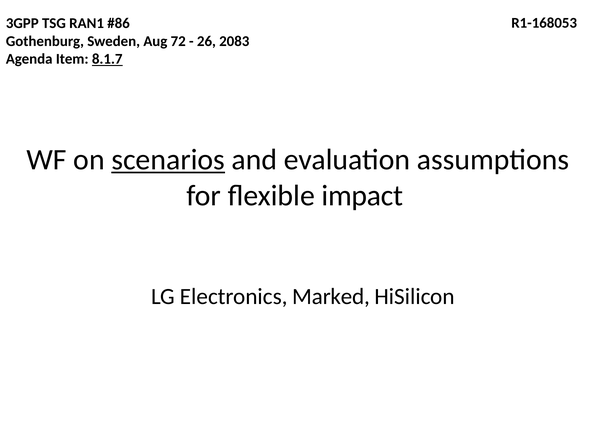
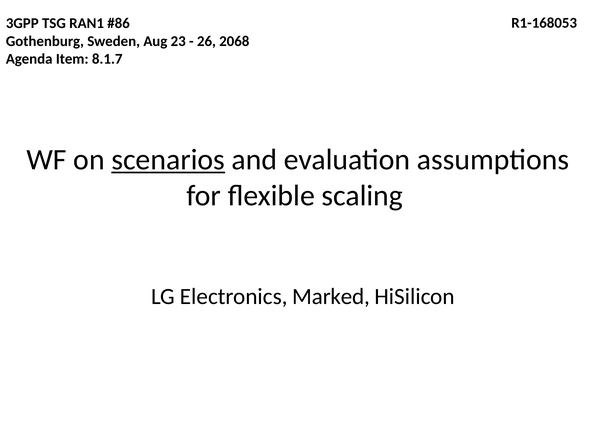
72: 72 -> 23
2083: 2083 -> 2068
8.1.7 underline: present -> none
impact: impact -> scaling
